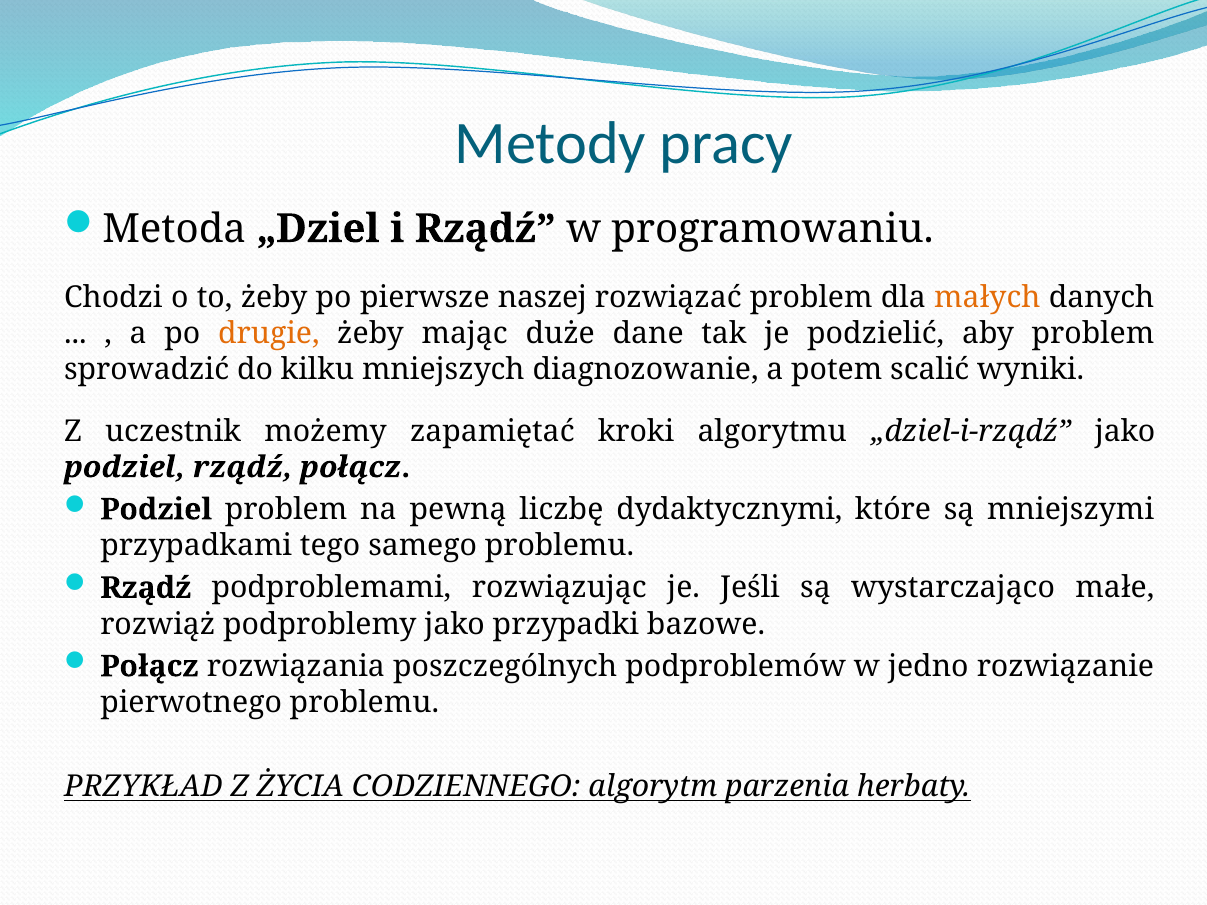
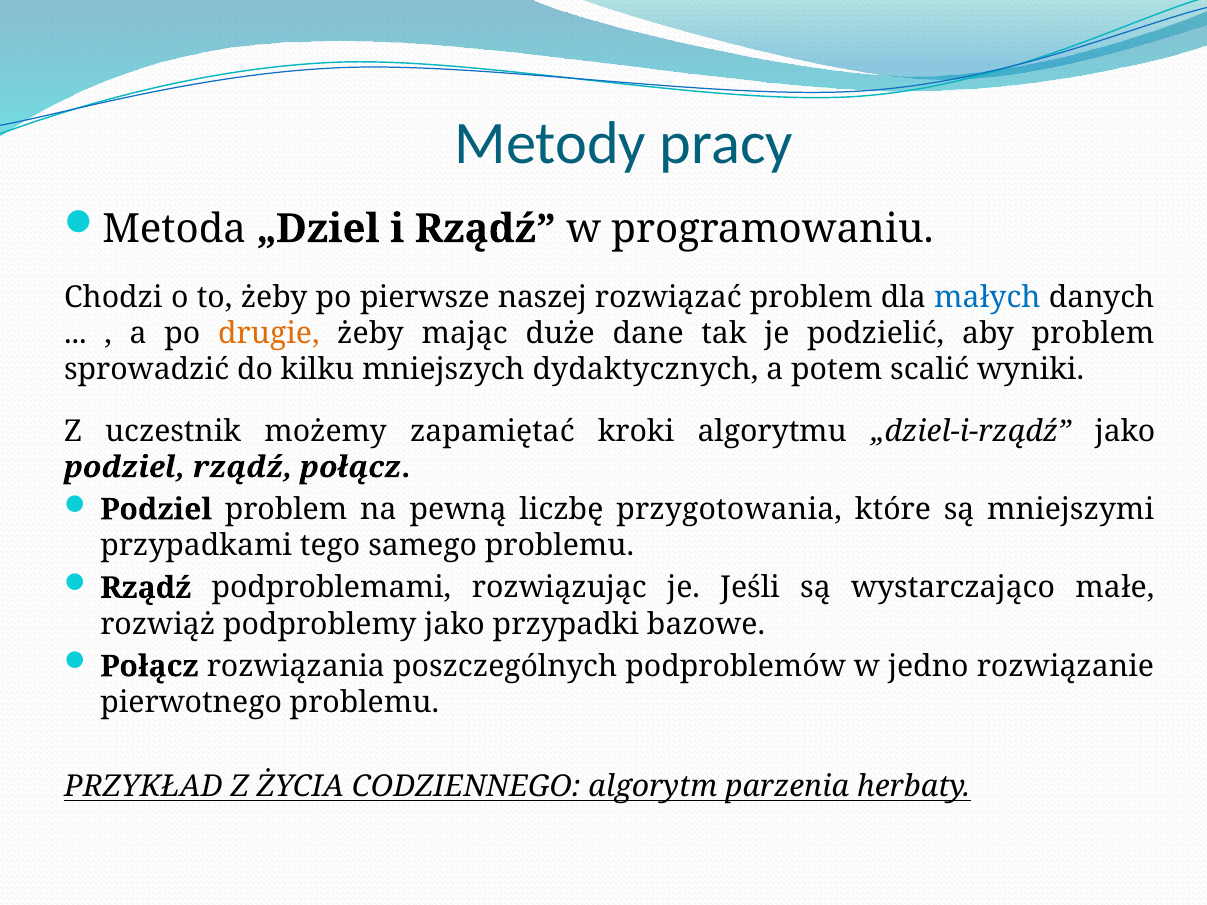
małych colour: orange -> blue
diagnozowanie: diagnozowanie -> dydaktycznych
dydaktycznymi: dydaktycznymi -> przygotowania
